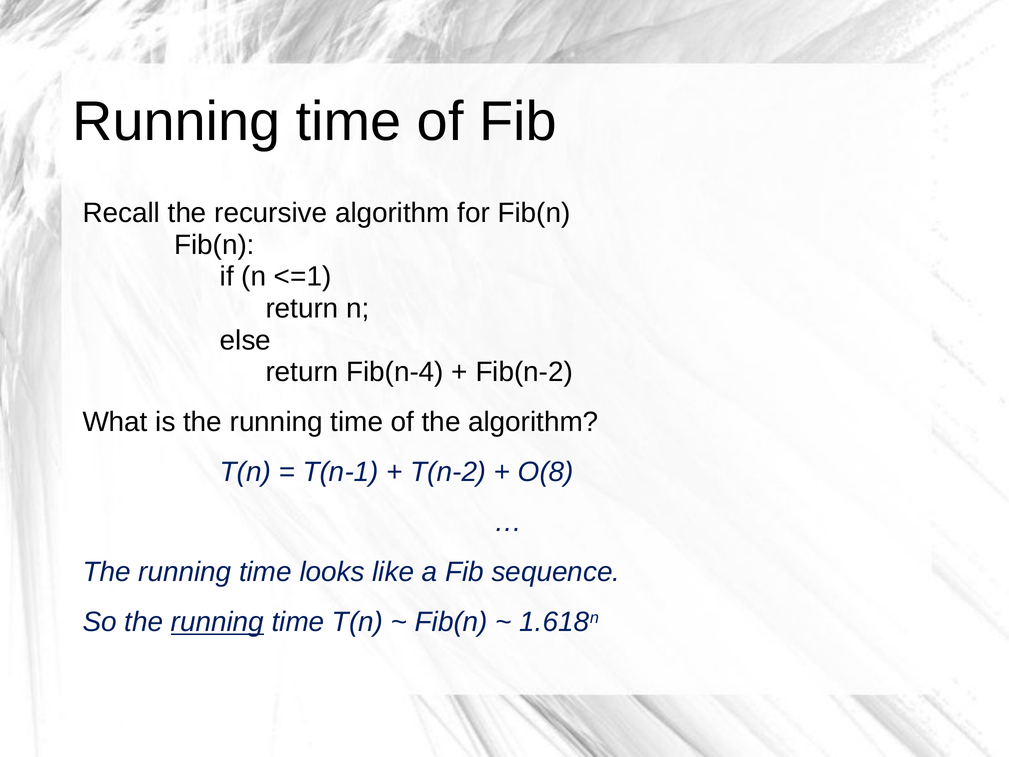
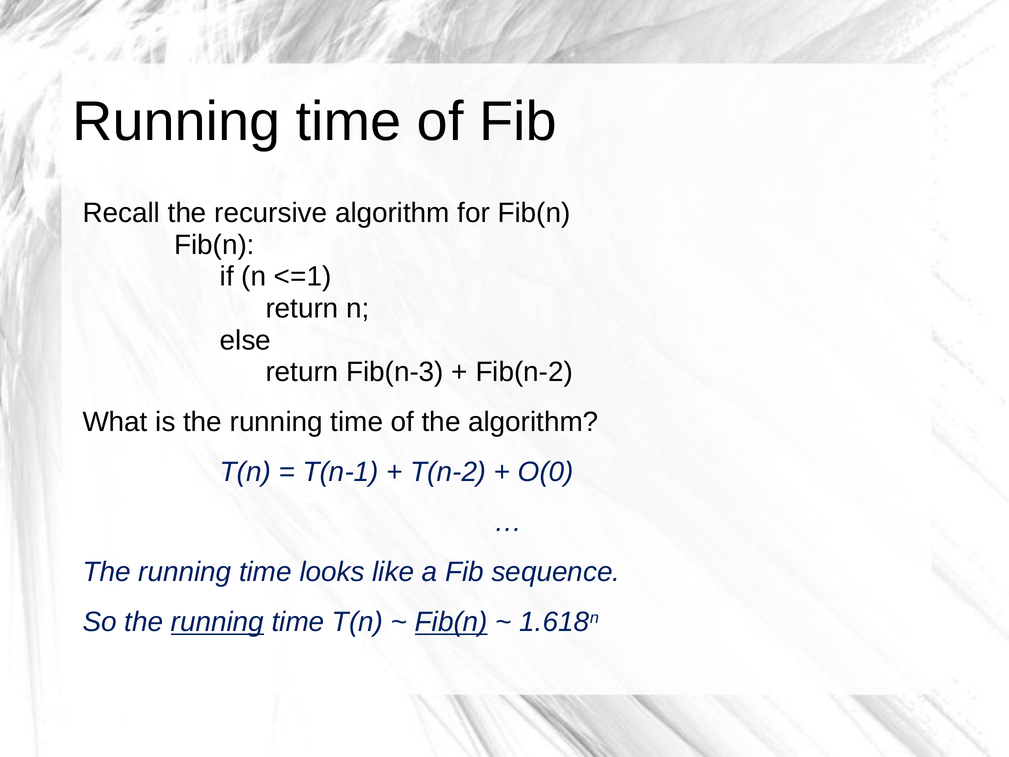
Fib(n-4: Fib(n-4 -> Fib(n-3
O(8: O(8 -> O(0
Fib(n at (451, 622) underline: none -> present
